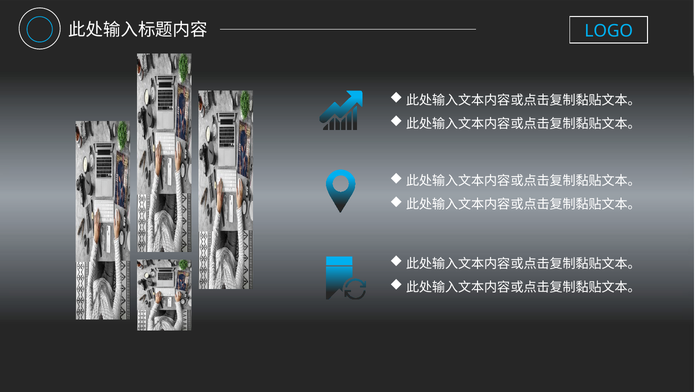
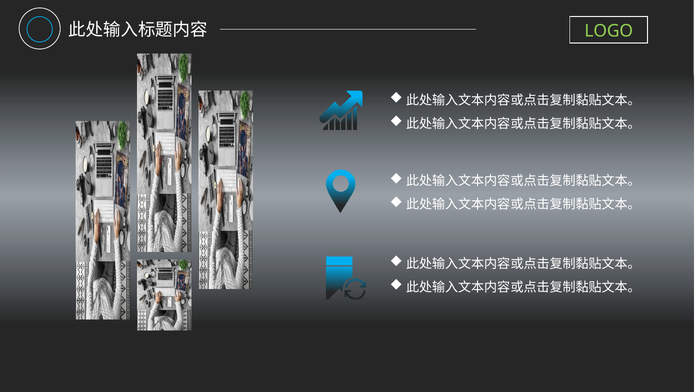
LOGO colour: light blue -> light green
